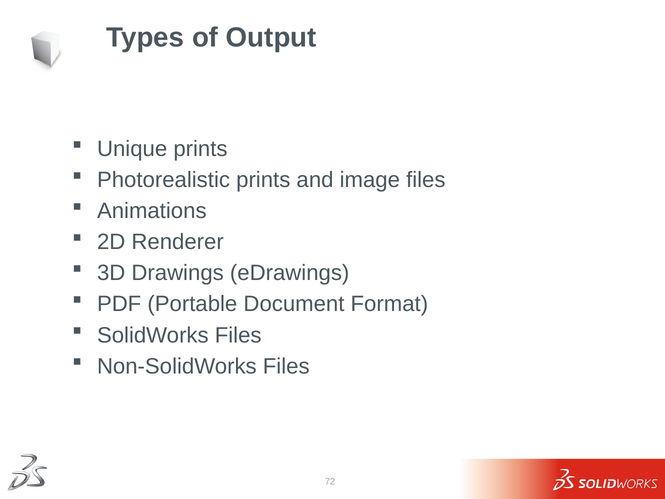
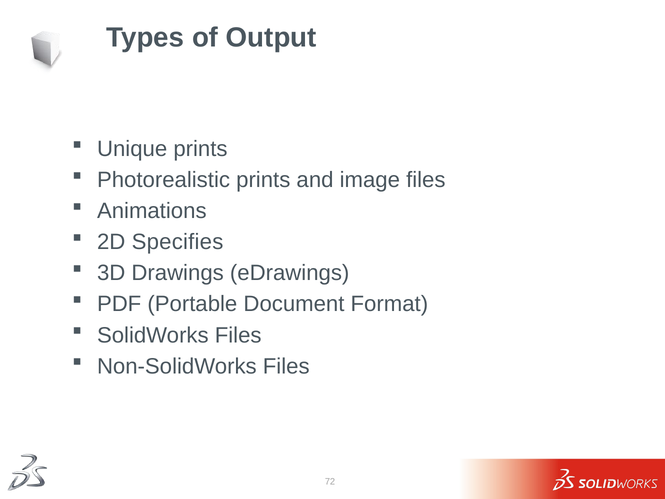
Renderer: Renderer -> Specifies
